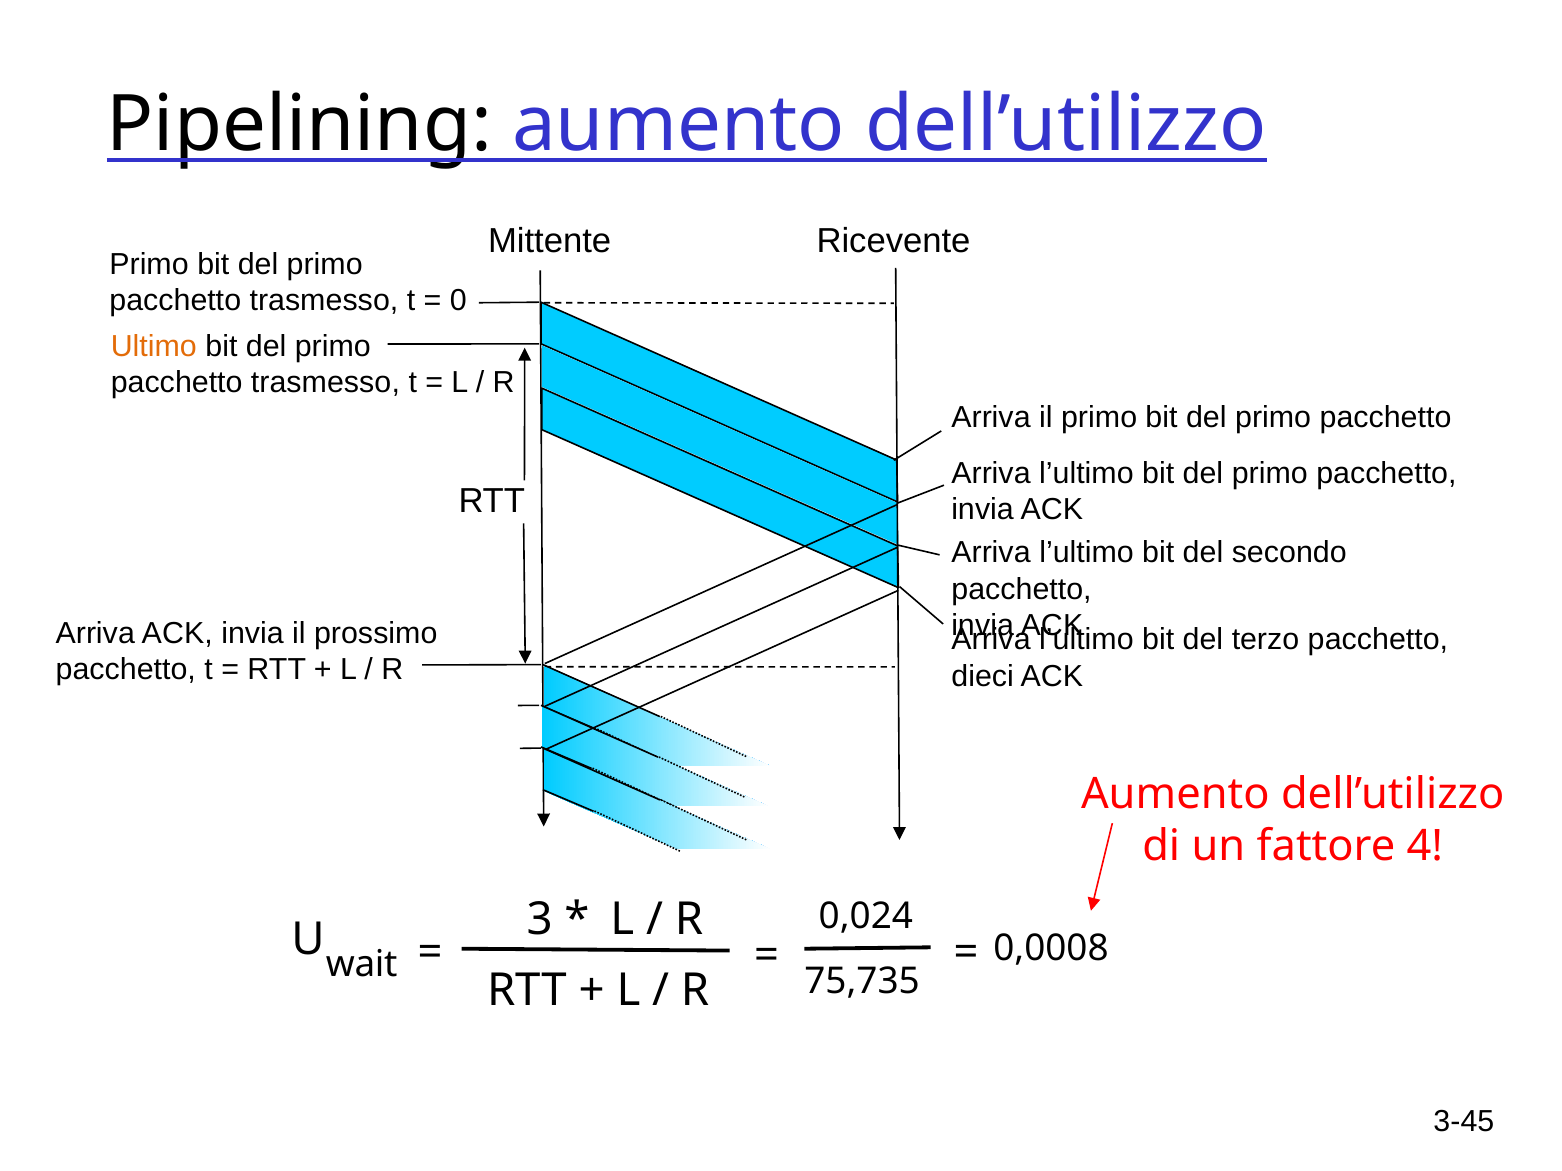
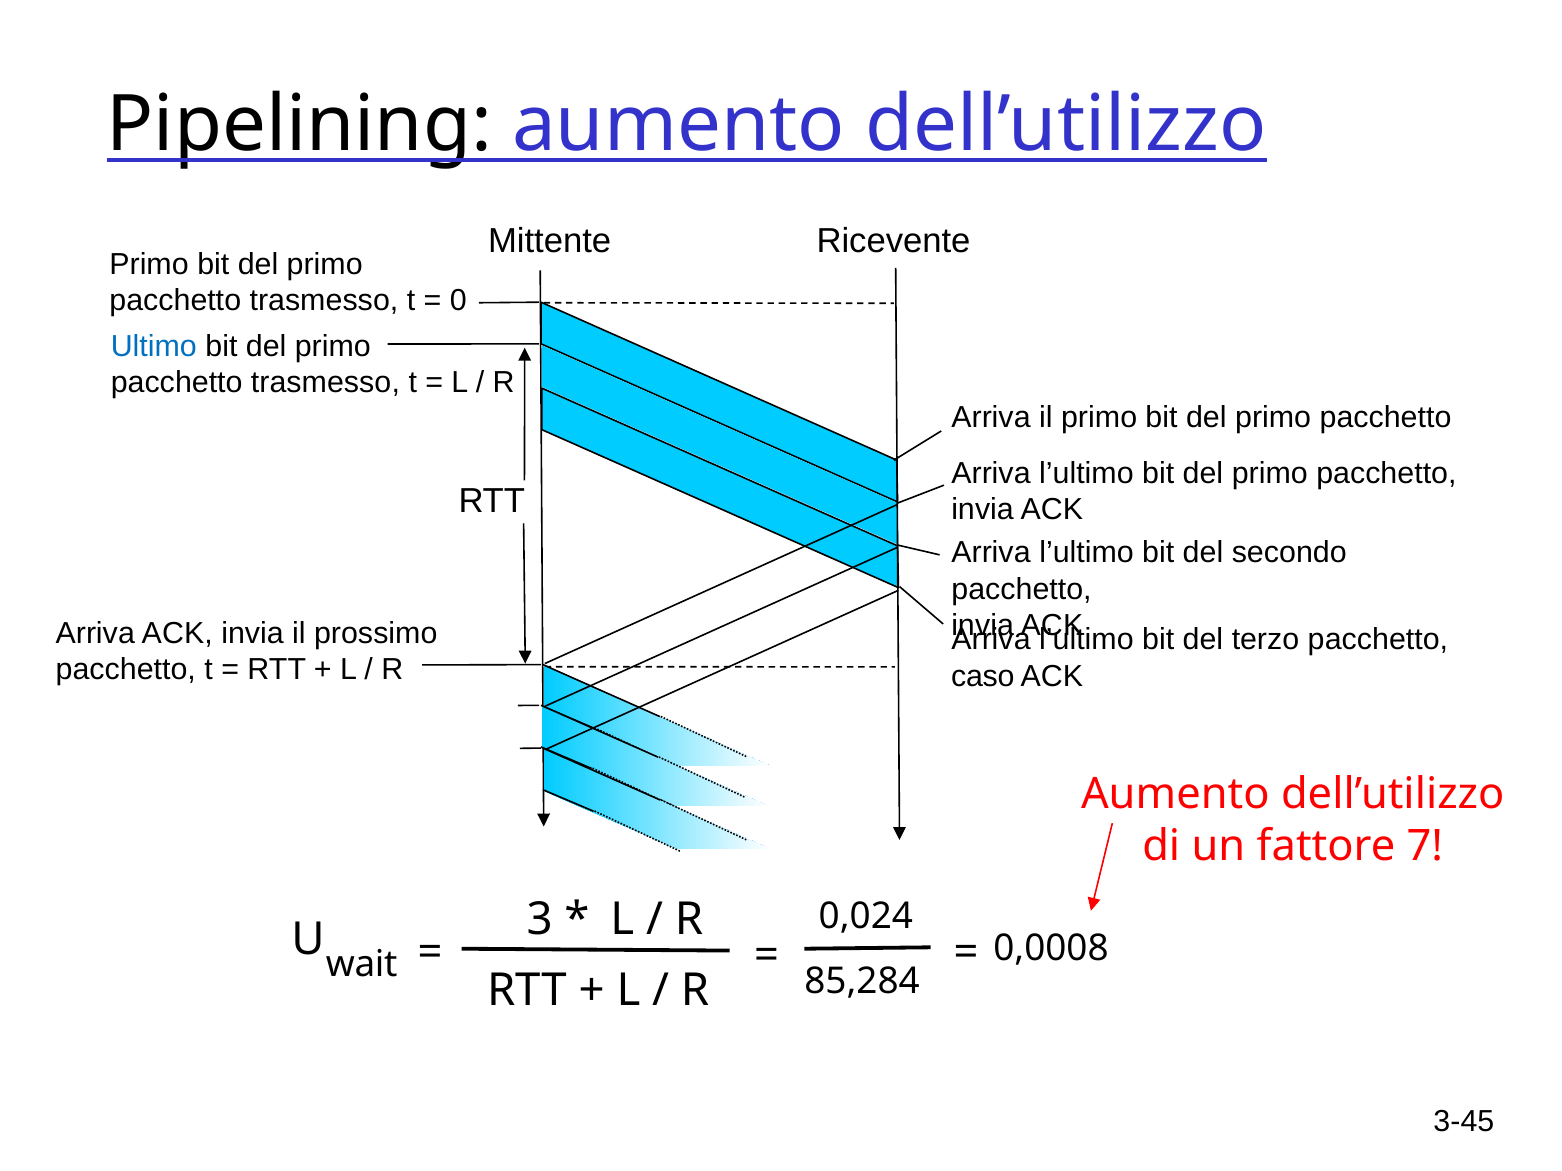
Ultimo colour: orange -> blue
dieci: dieci -> caso
4: 4 -> 7
75,735: 75,735 -> 85,284
